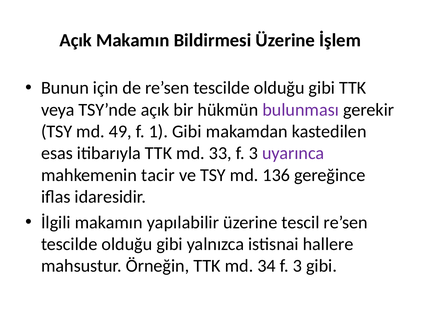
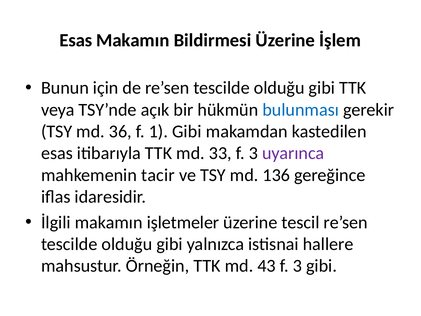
Açık at (76, 40): Açık -> Esas
bulunması colour: purple -> blue
49: 49 -> 36
yapılabilir: yapılabilir -> işletmeler
34: 34 -> 43
